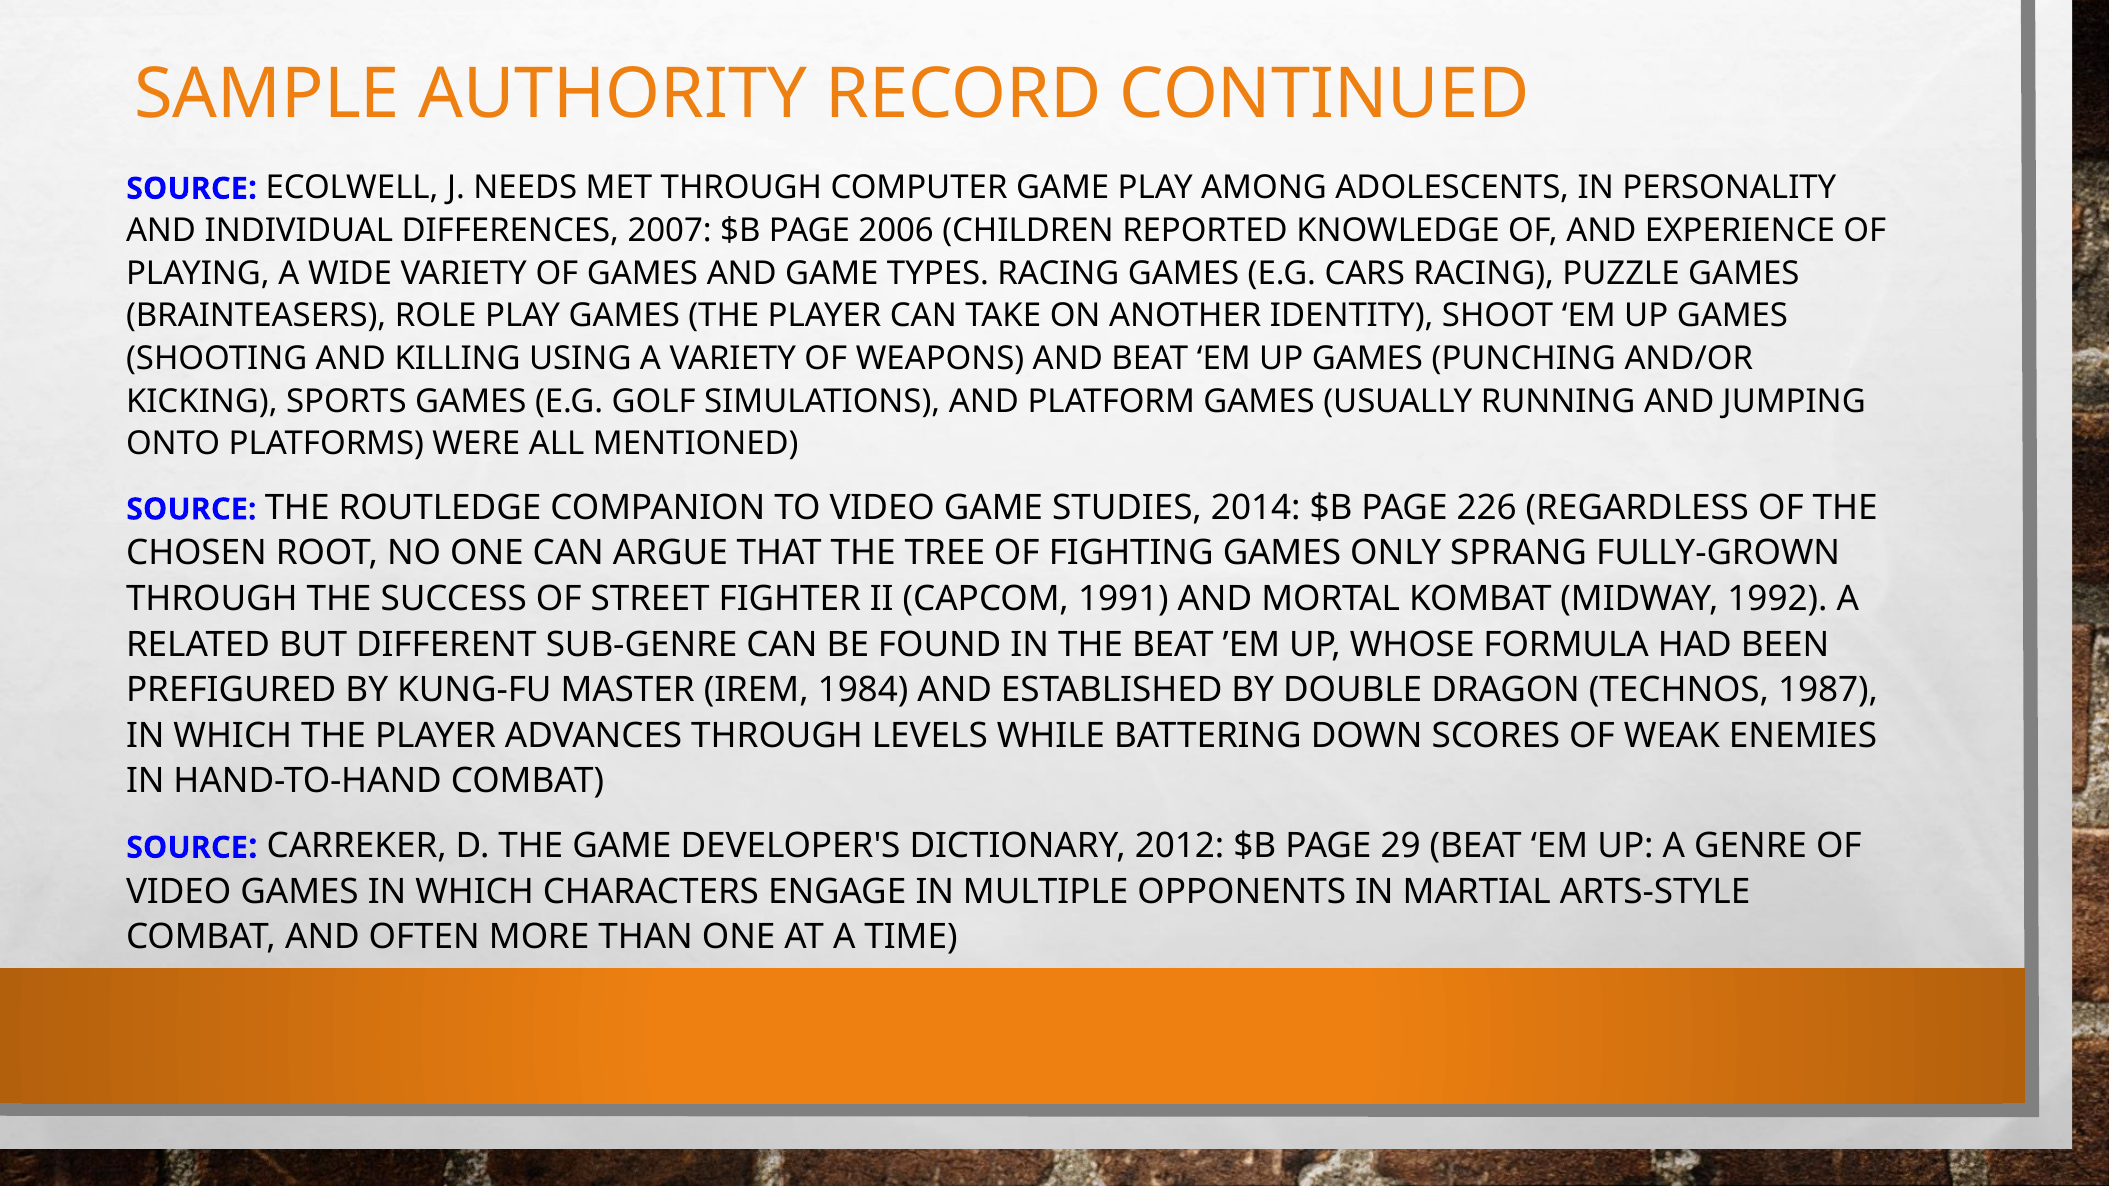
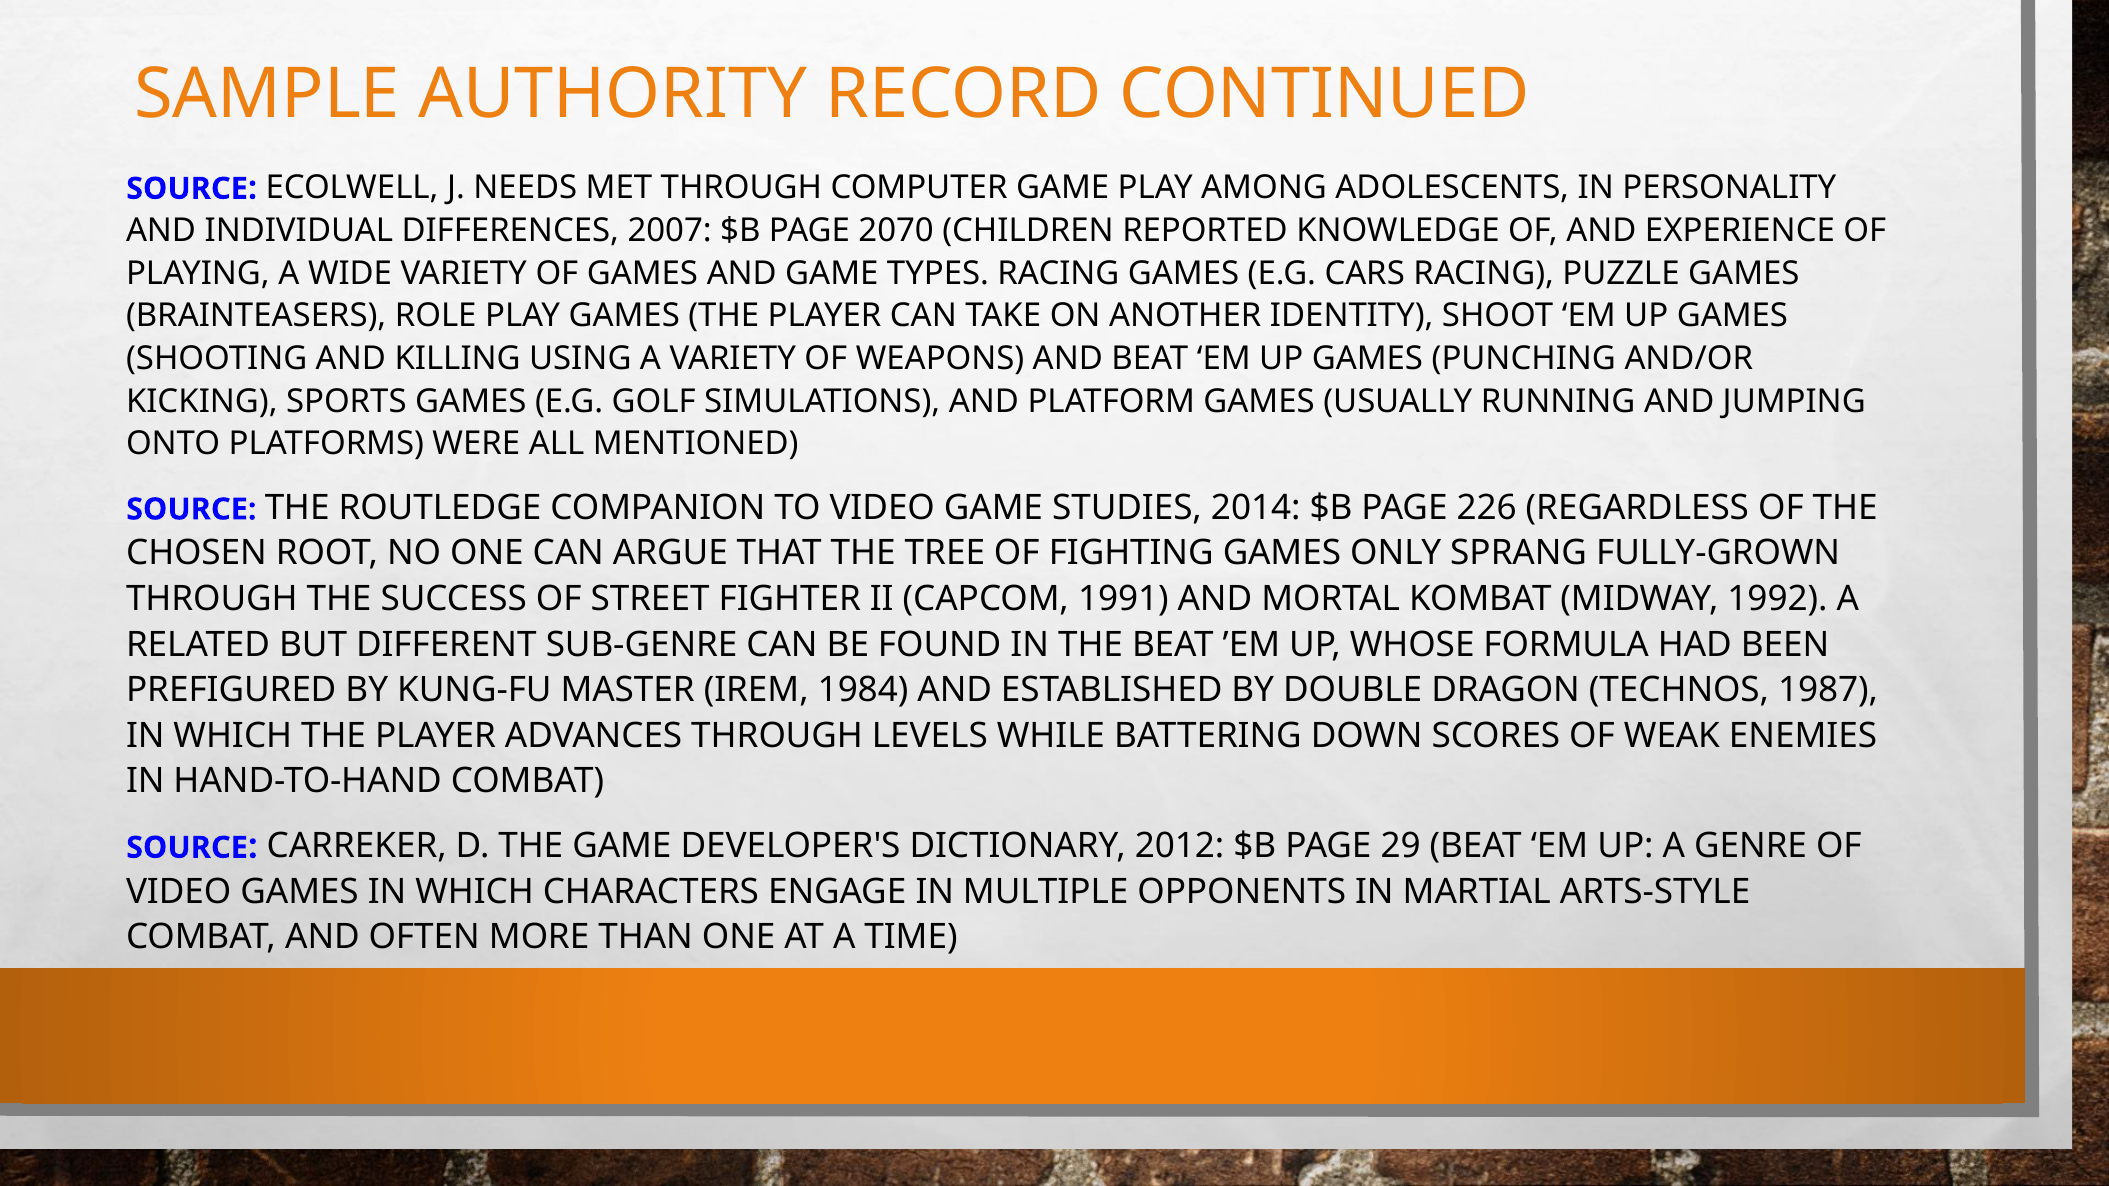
2006: 2006 -> 2070
